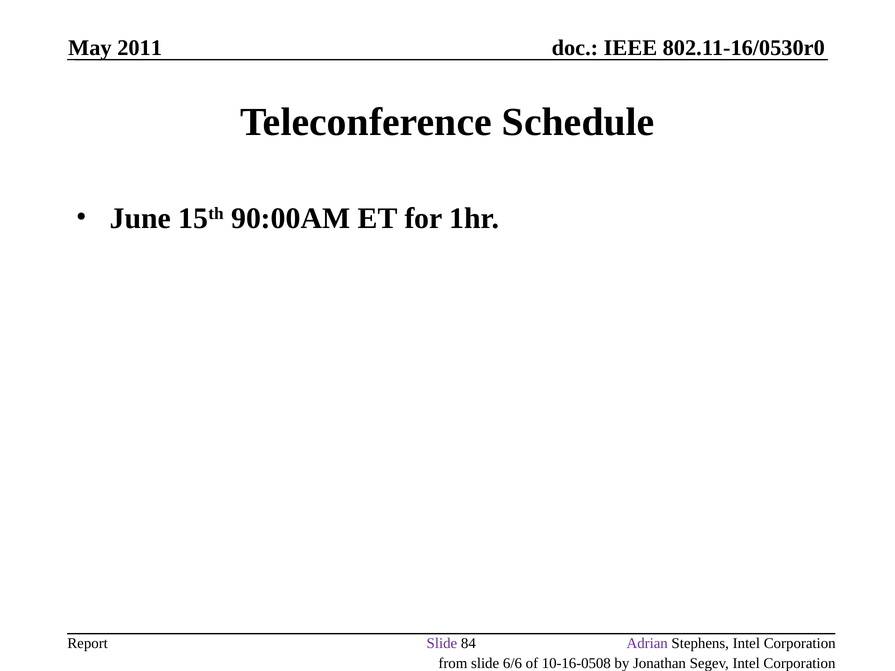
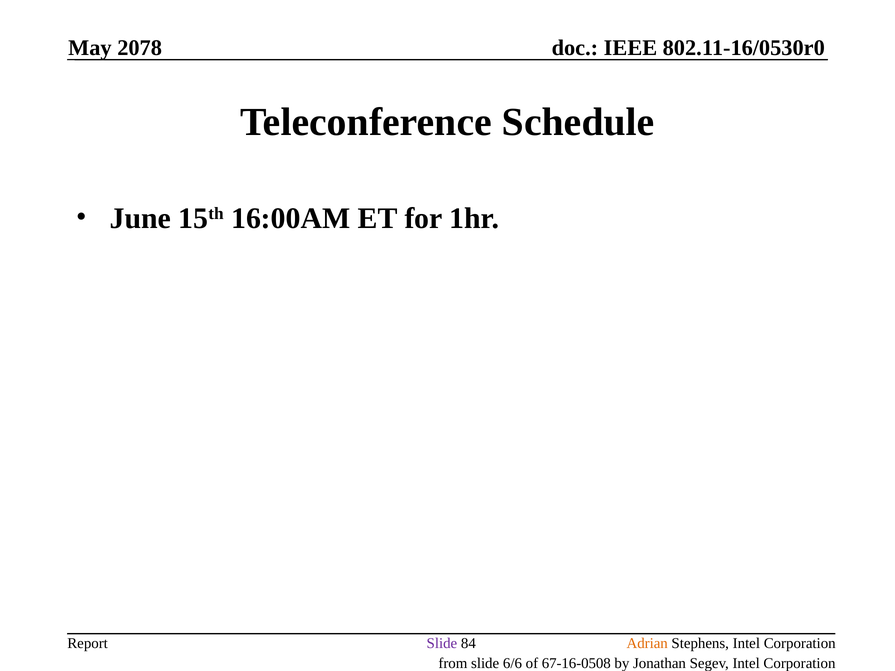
2011: 2011 -> 2078
90:00AM: 90:00AM -> 16:00AM
Adrian colour: purple -> orange
10-16-0508: 10-16-0508 -> 67-16-0508
